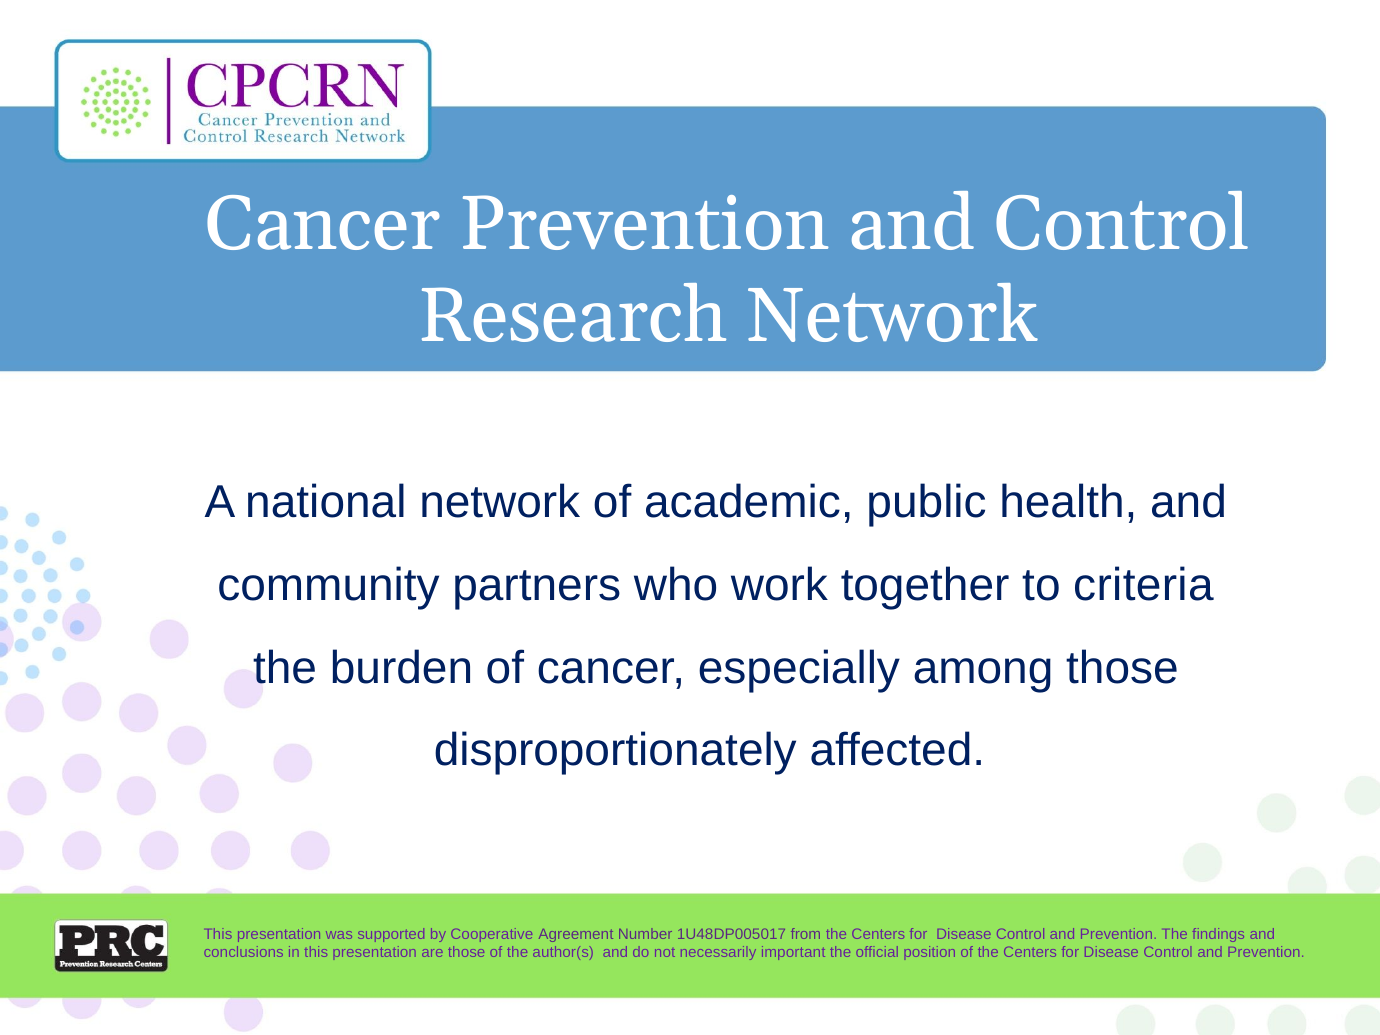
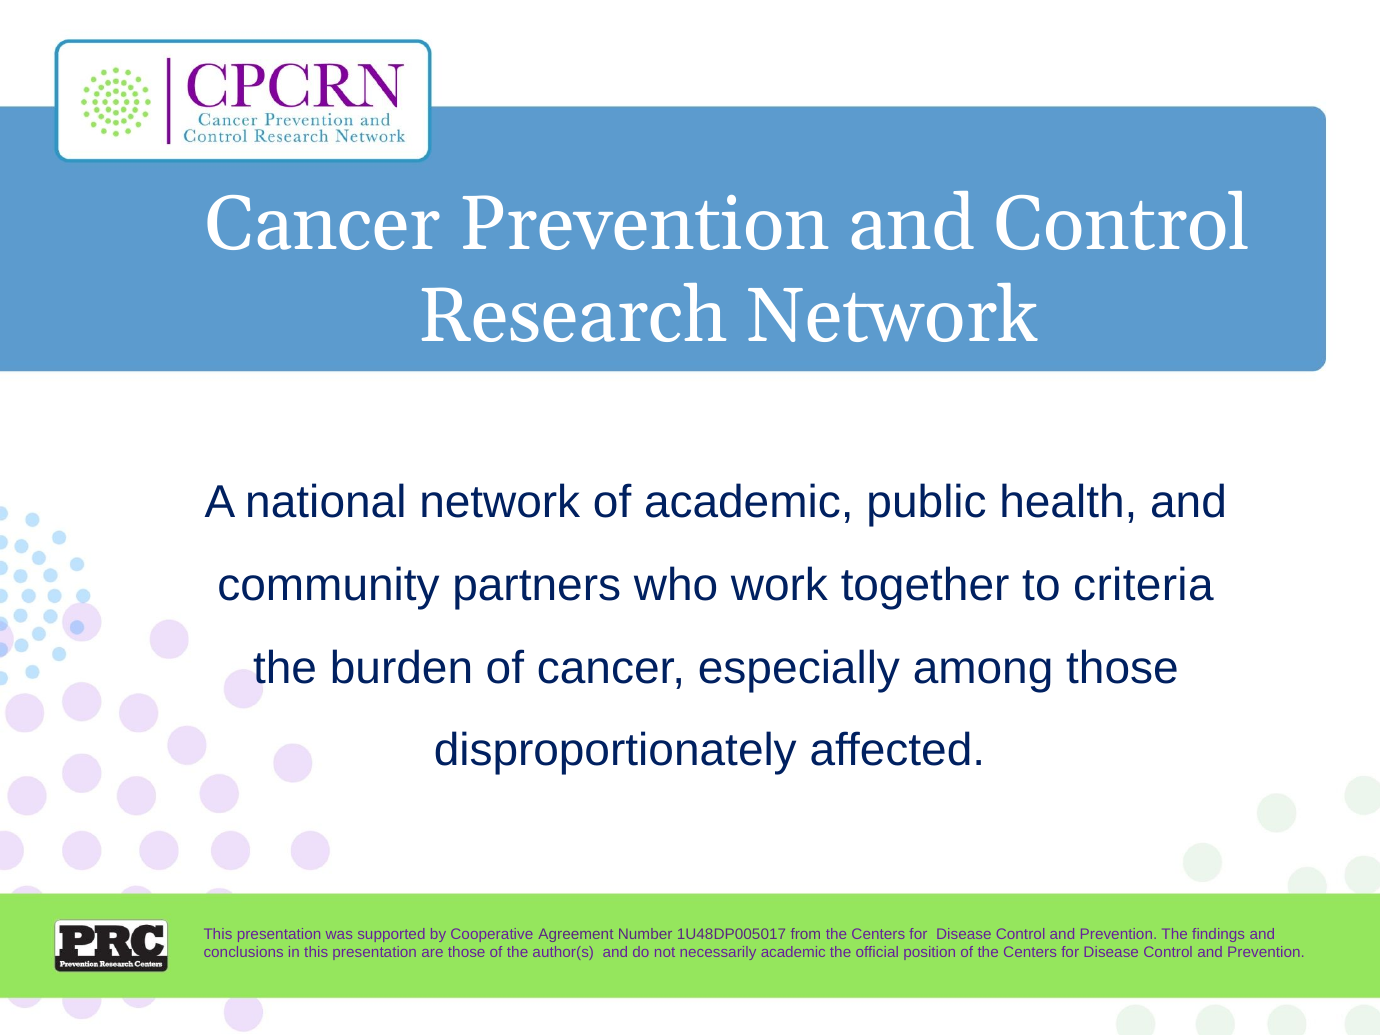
necessarily important: important -> academic
